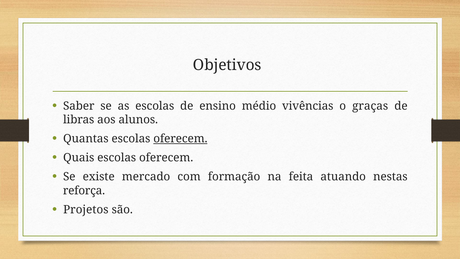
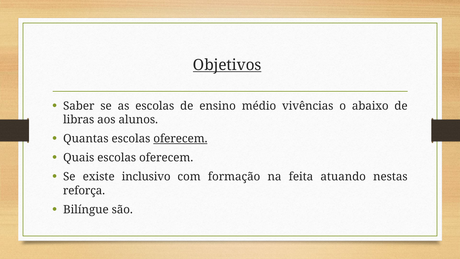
Objetivos underline: none -> present
graças: graças -> abaixo
mercado: mercado -> inclusivo
Projetos: Projetos -> Bilíngue
